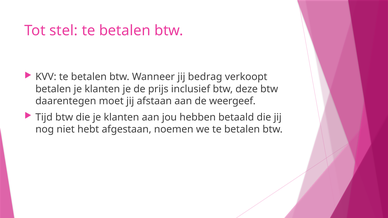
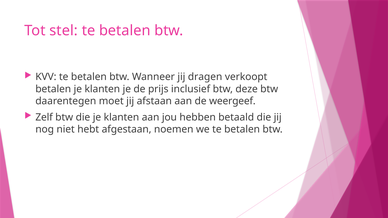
bedrag: bedrag -> dragen
Tijd: Tijd -> Zelf
